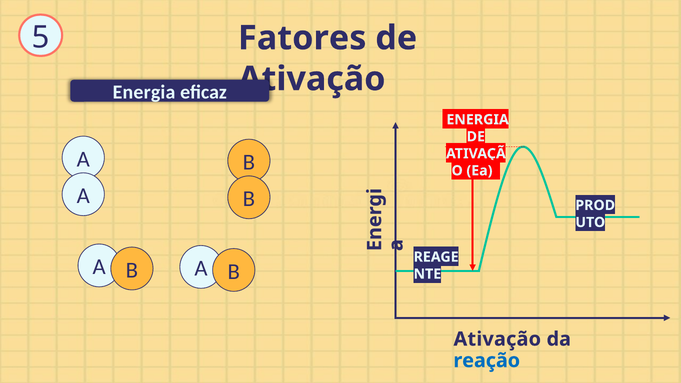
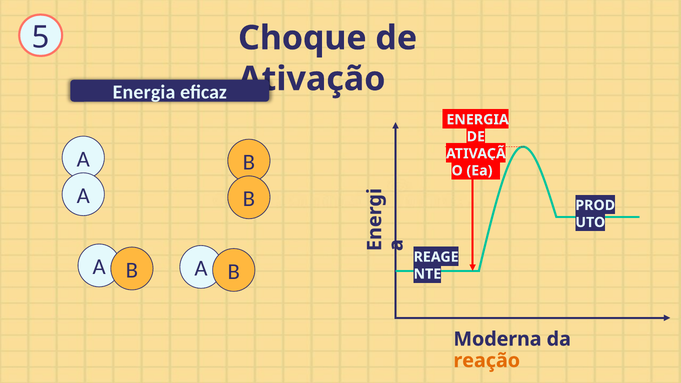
Fatores: Fatores -> Choque
Ativação at (497, 339): Ativação -> Moderna
reação colour: blue -> orange
